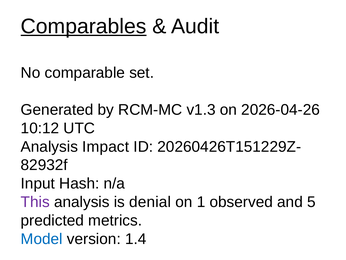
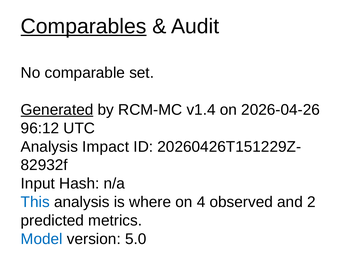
Generated underline: none -> present
v1.3: v1.3 -> v1.4
10:12: 10:12 -> 96:12
This colour: purple -> blue
denial: denial -> where
1: 1 -> 4
5: 5 -> 2
1.4: 1.4 -> 5.0
